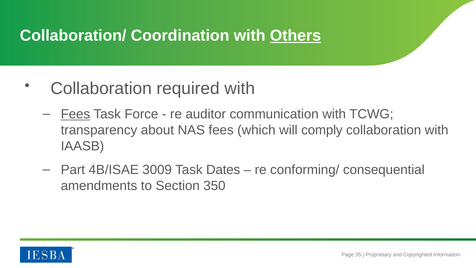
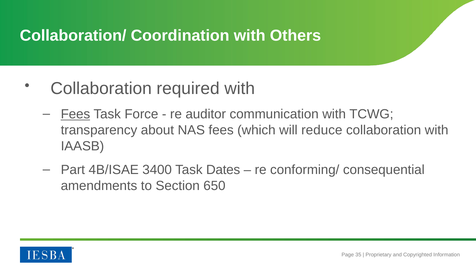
Others underline: present -> none
comply: comply -> reduce
3009: 3009 -> 3400
350: 350 -> 650
